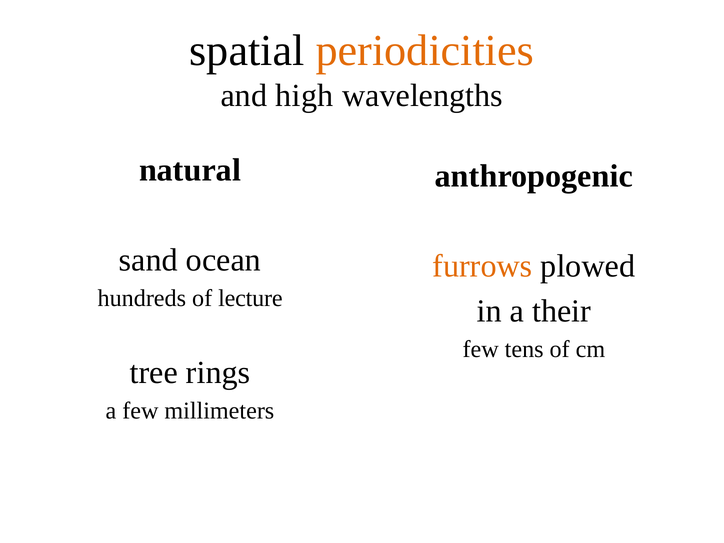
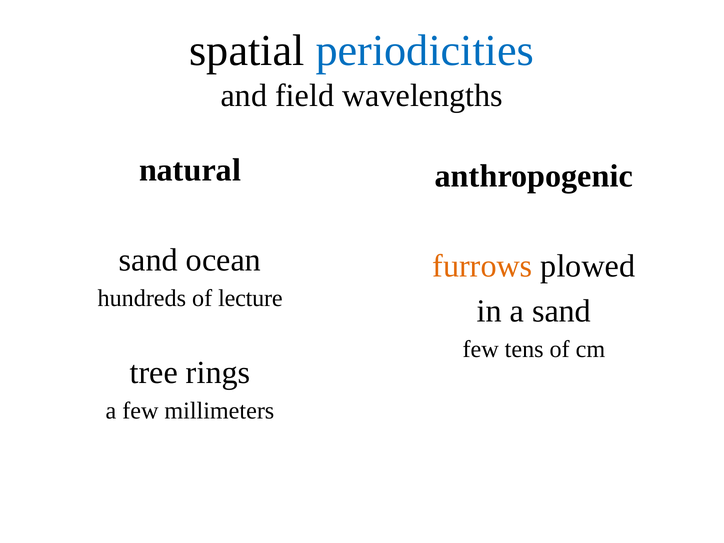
periodicities colour: orange -> blue
high: high -> field
a their: their -> sand
